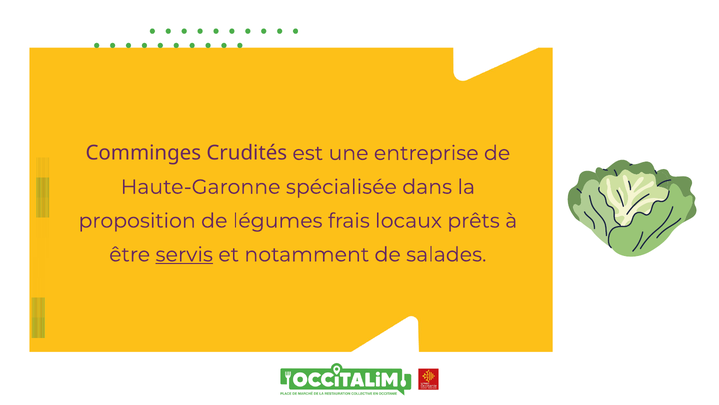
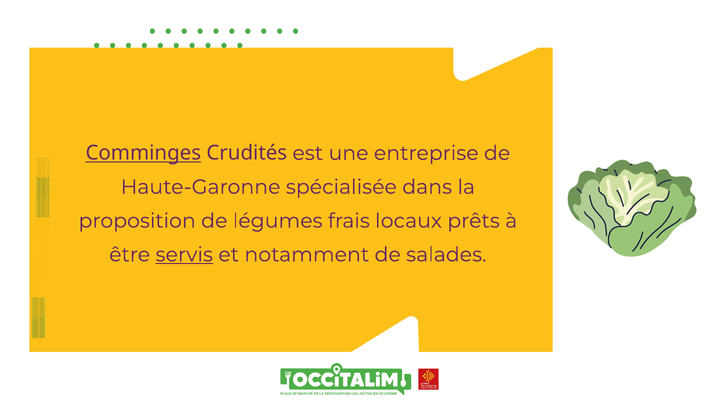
Comminges underline: none -> present
